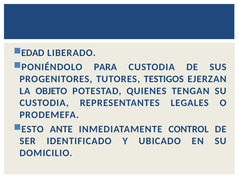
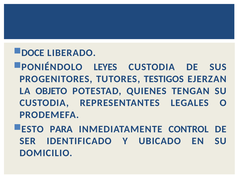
EDAD: EDAD -> DOCE
PARA: PARA -> LEYES
ANTE: ANTE -> PARA
